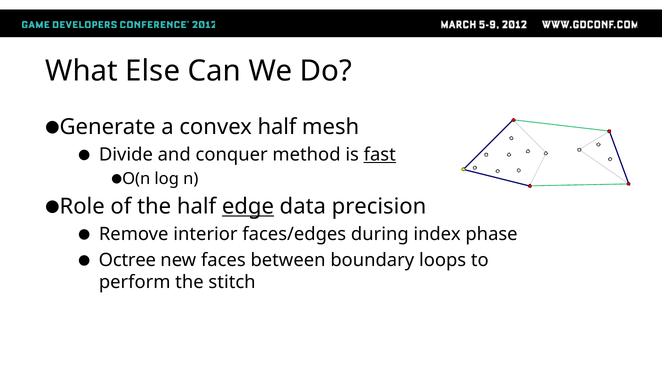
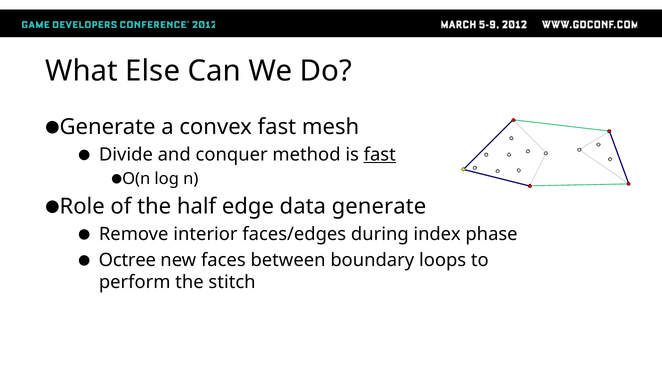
convex half: half -> fast
edge underline: present -> none
precision: precision -> generate
